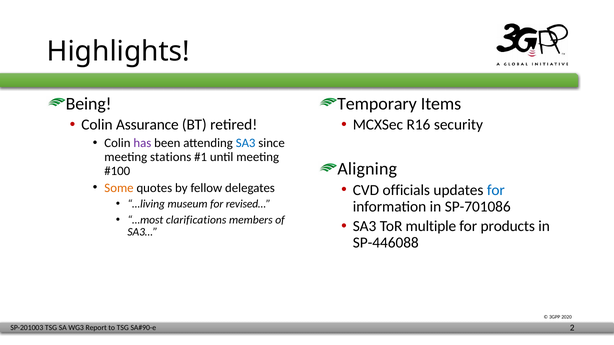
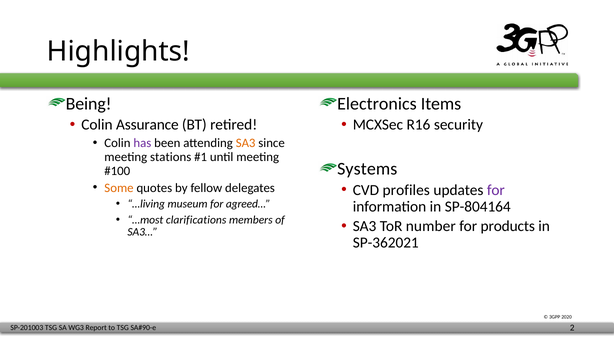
Temporary: Temporary -> Electronics
SA3 at (246, 143) colour: blue -> orange
Aligning: Aligning -> Systems
officials: officials -> profiles
for at (496, 190) colour: blue -> purple
revised…: revised… -> agreed…
SP-701086: SP-701086 -> SP-804164
multiple: multiple -> number
SP-446088: SP-446088 -> SP-362021
